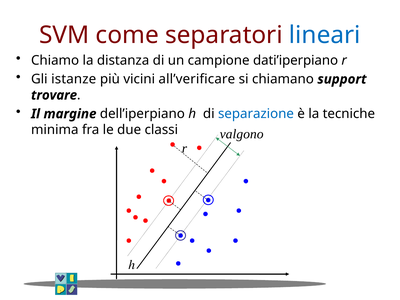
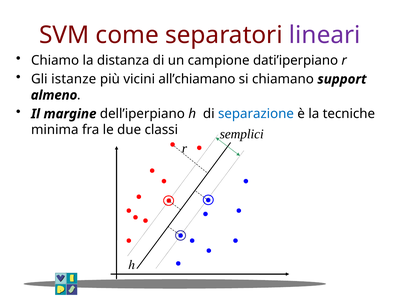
lineari colour: blue -> purple
all’verificare: all’verificare -> all’chiamano
trovare: trovare -> almeno
valgono: valgono -> semplici
